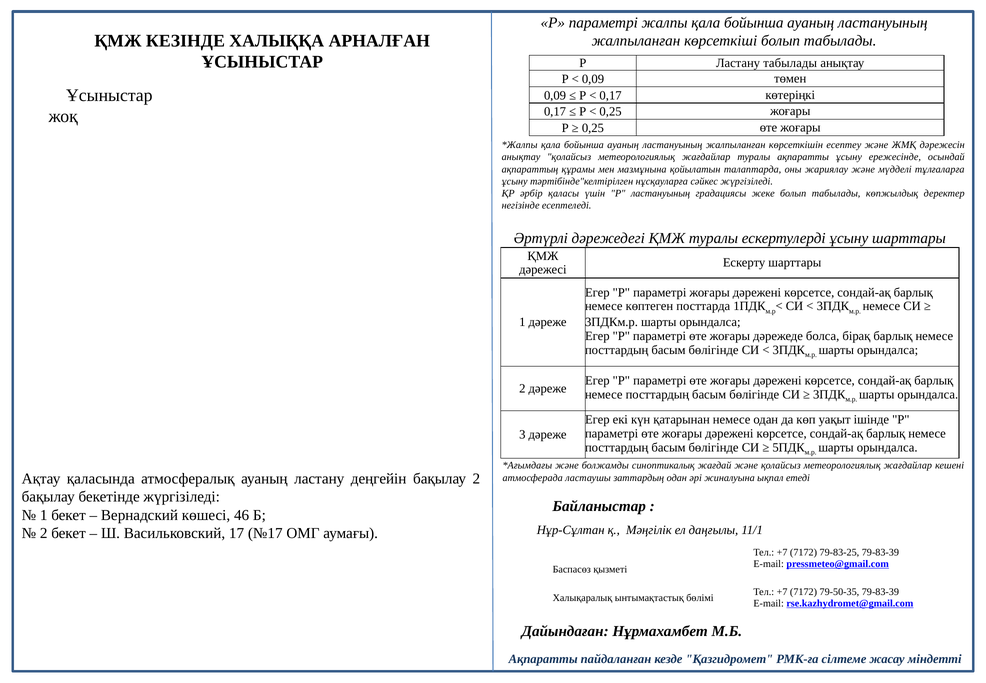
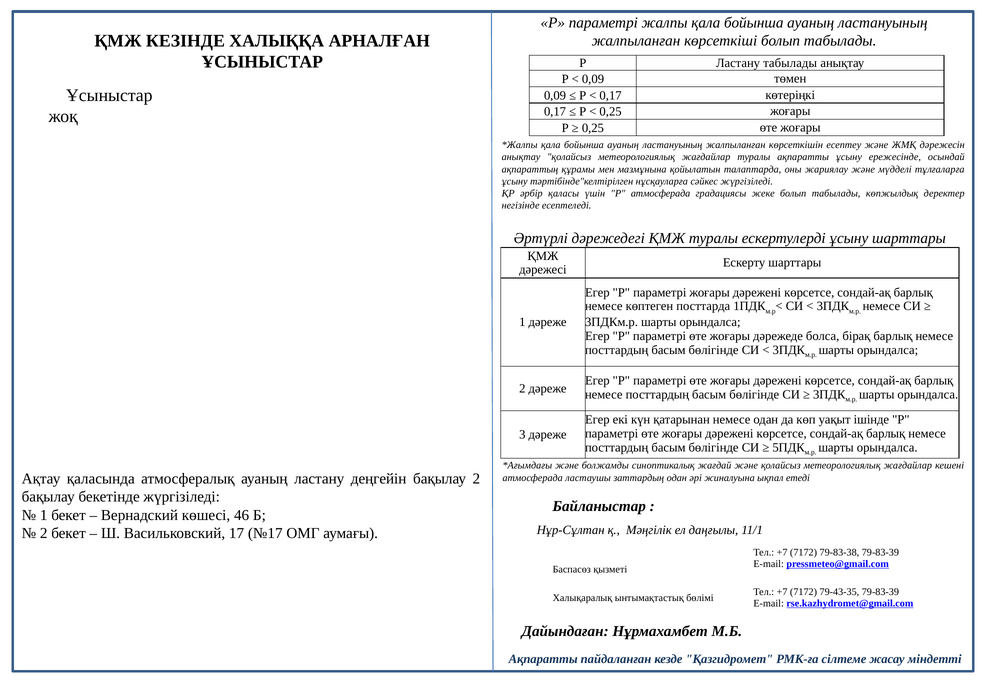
Р ластануының: ластануының -> атмосферада
79-83-25: 79-83-25 -> 79-83-38
79-50-35: 79-50-35 -> 79-43-35
